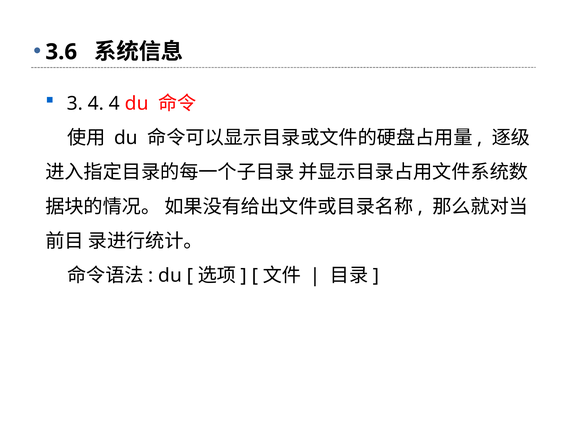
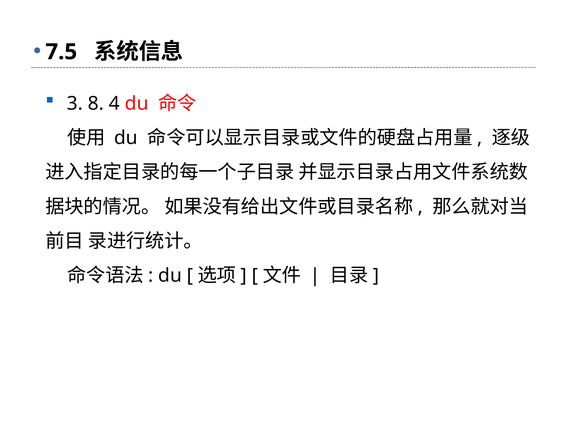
3.6: 3.6 -> 7.5
3 4: 4 -> 8
